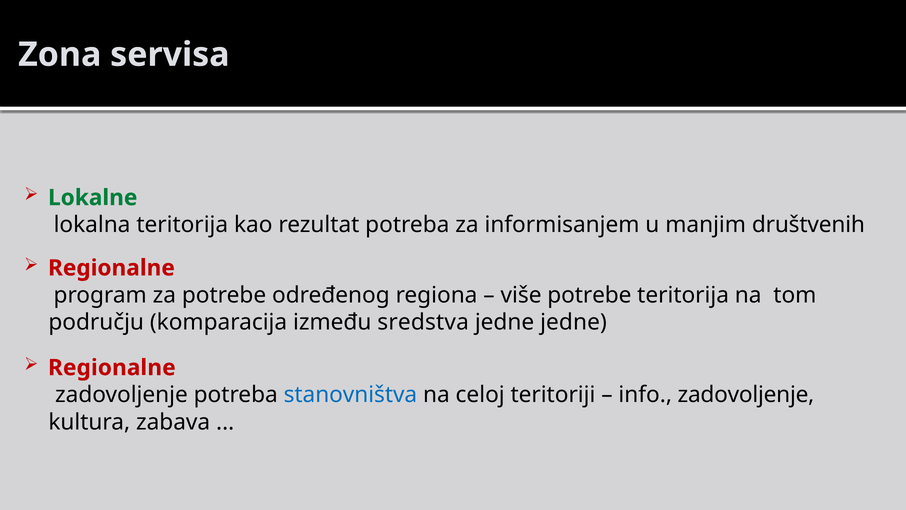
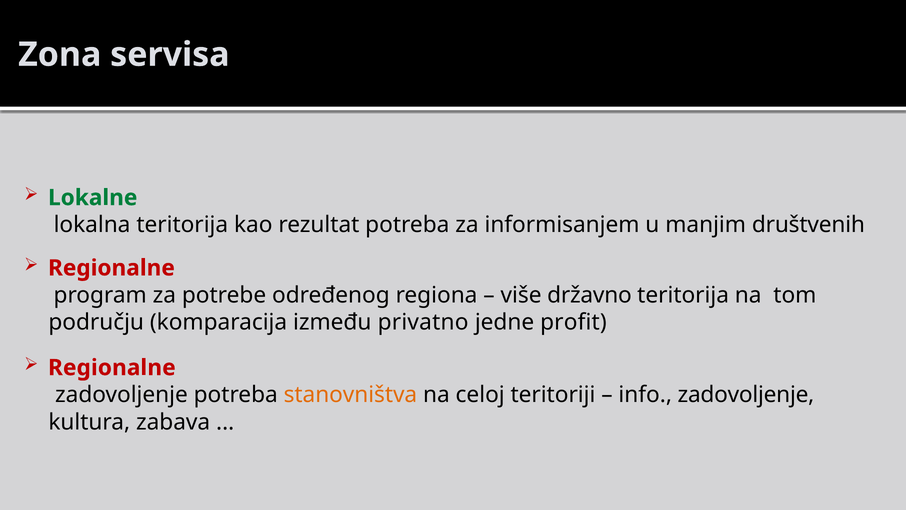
više potrebe: potrebe -> državno
sredstva: sredstva -> privatno
jedne jedne: jedne -> profit
stanovništva colour: blue -> orange
